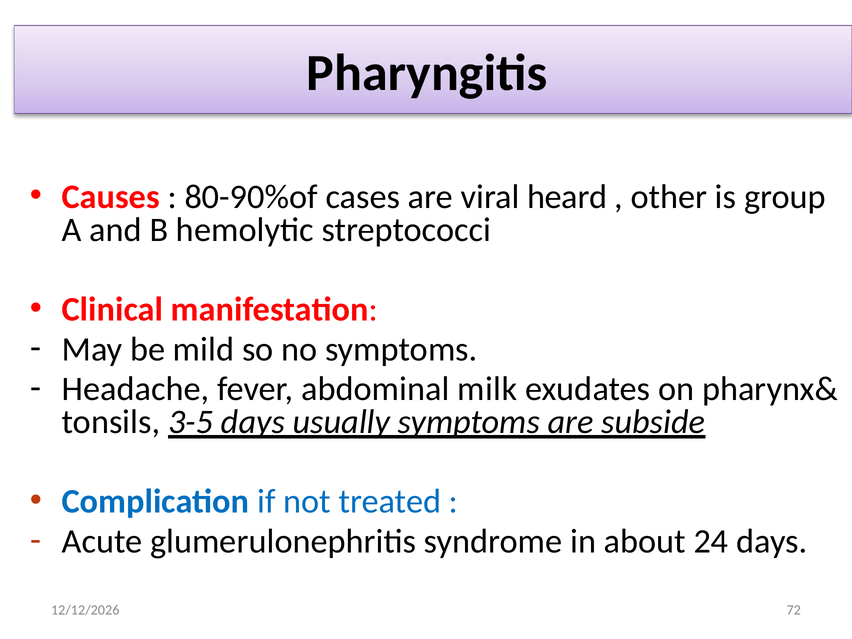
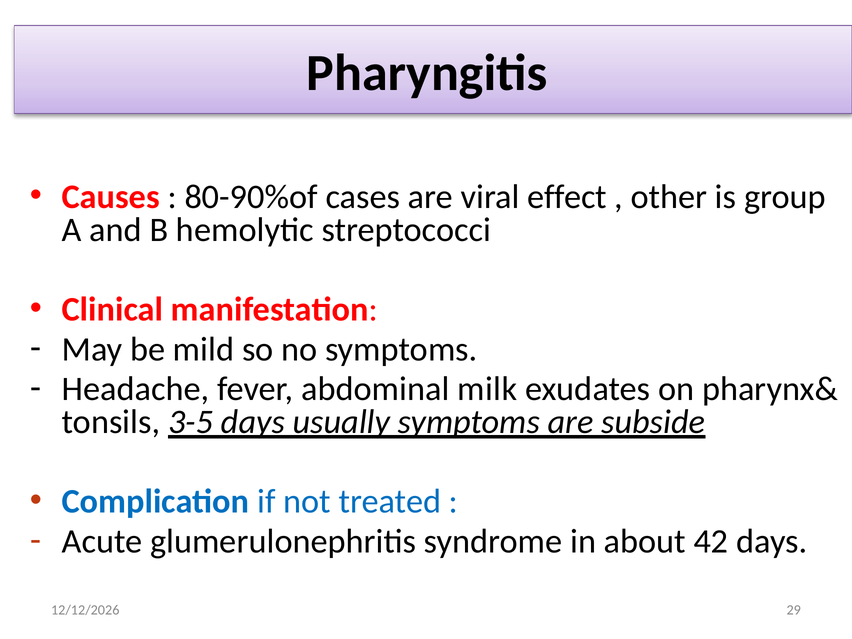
heard: heard -> effect
24: 24 -> 42
72: 72 -> 29
